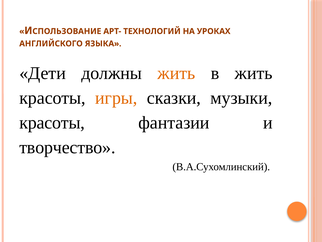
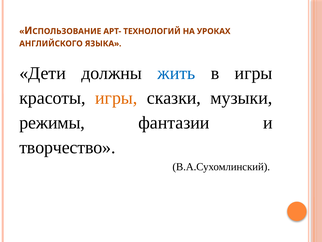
жить at (176, 73) colour: orange -> blue
в жить: жить -> игры
красоты at (52, 122): красоты -> режимы
